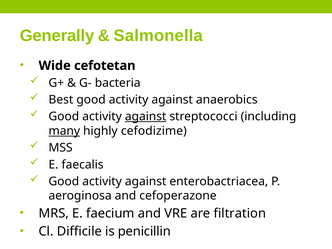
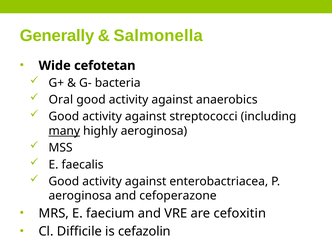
Best: Best -> Oral
against at (146, 117) underline: present -> none
highly cefodizime: cefodizime -> aeroginosa
filtration: filtration -> cefoxitin
penicillin: penicillin -> cefazolin
